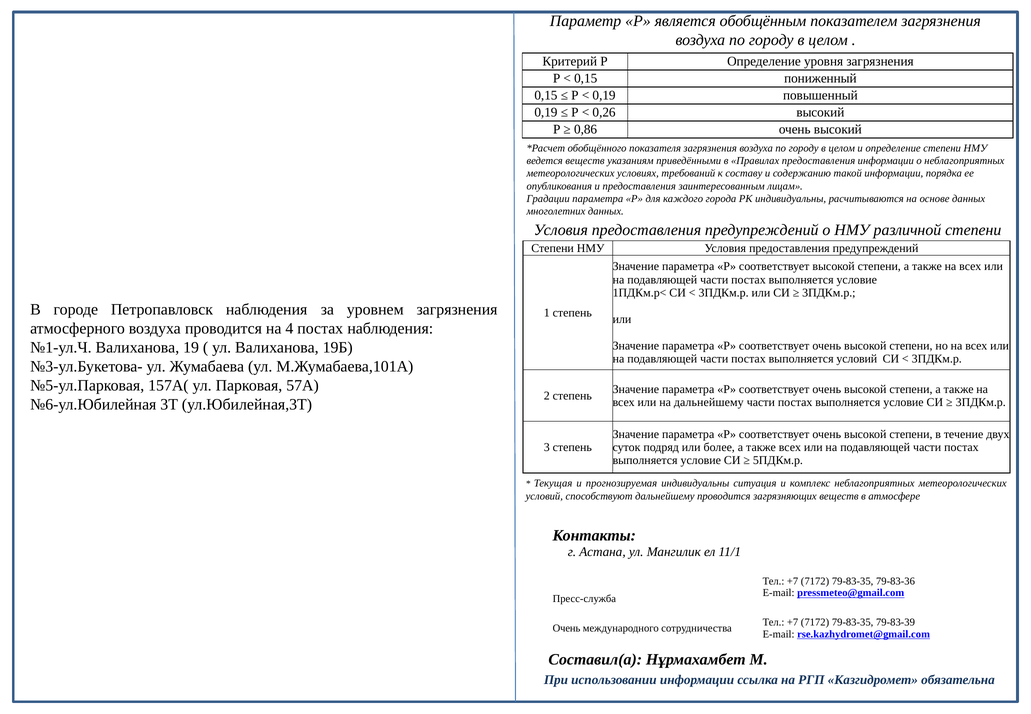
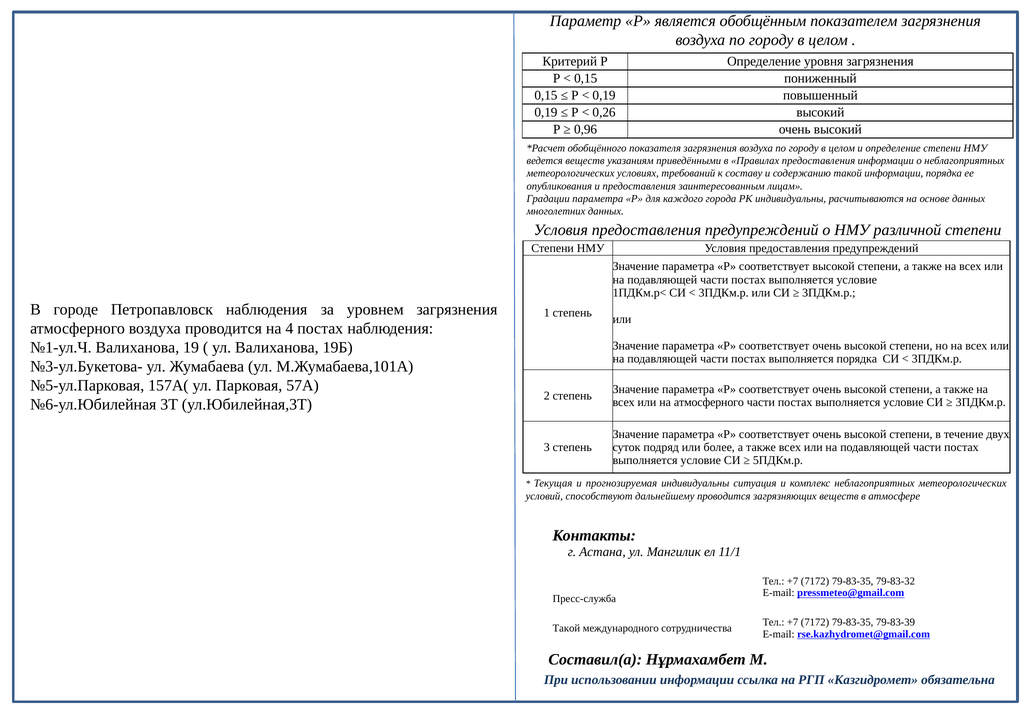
0,86: 0,86 -> 0,96
выполняется условий: условий -> порядка
на дальнейшему: дальнейшему -> атмосферного
79-83-36: 79-83-36 -> 79-83-32
Очень at (567, 628): Очень -> Такой
